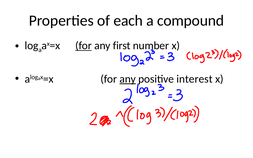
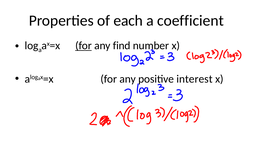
compound: compound -> coefficient
first: first -> find
any at (128, 79) underline: present -> none
